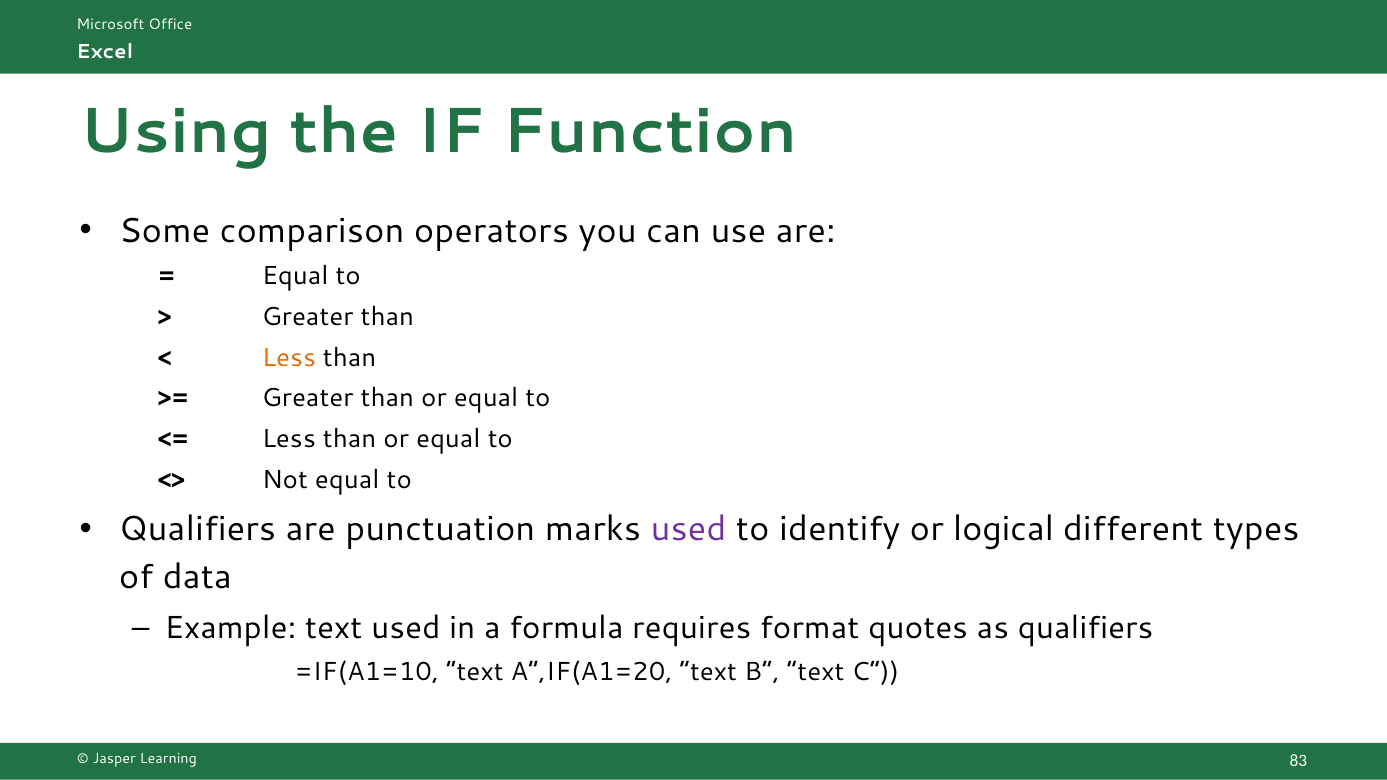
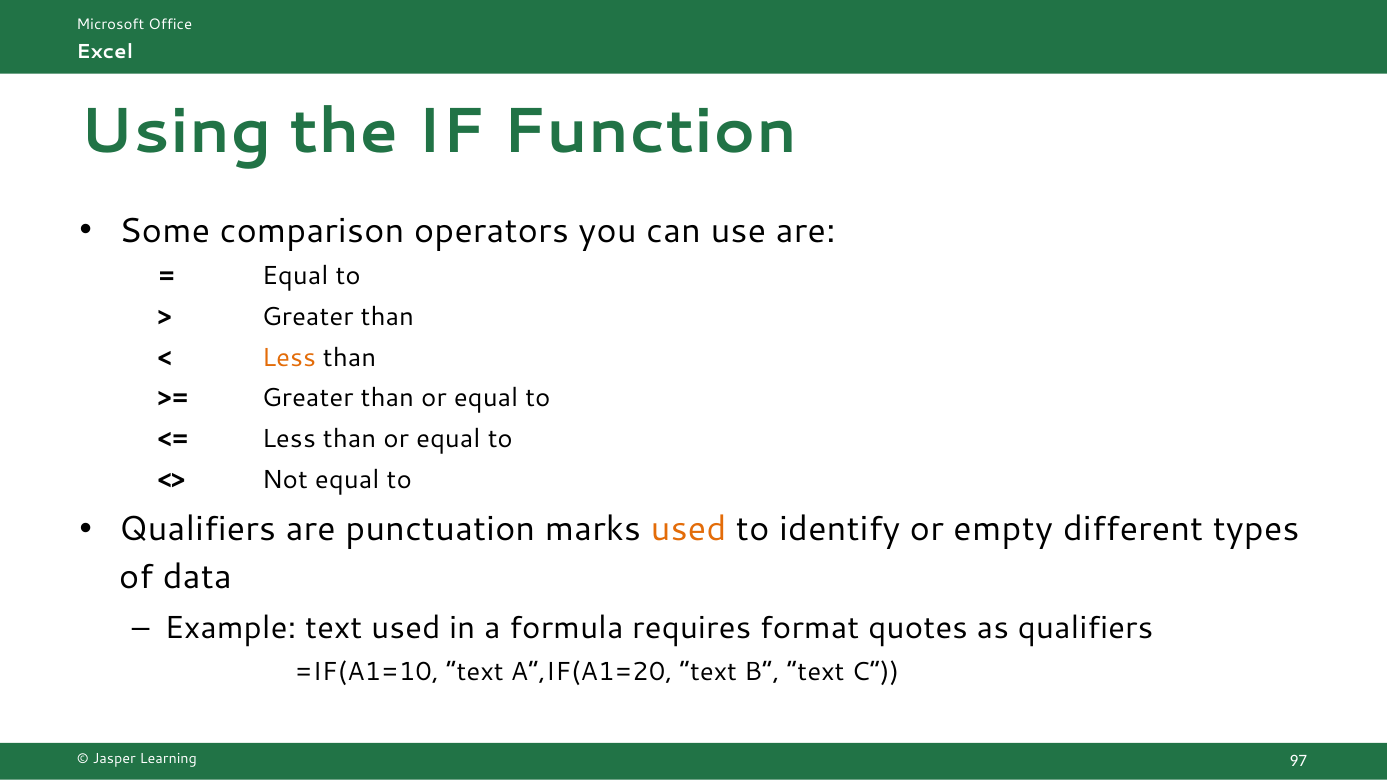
used at (689, 530) colour: purple -> orange
logical: logical -> empty
83: 83 -> 97
